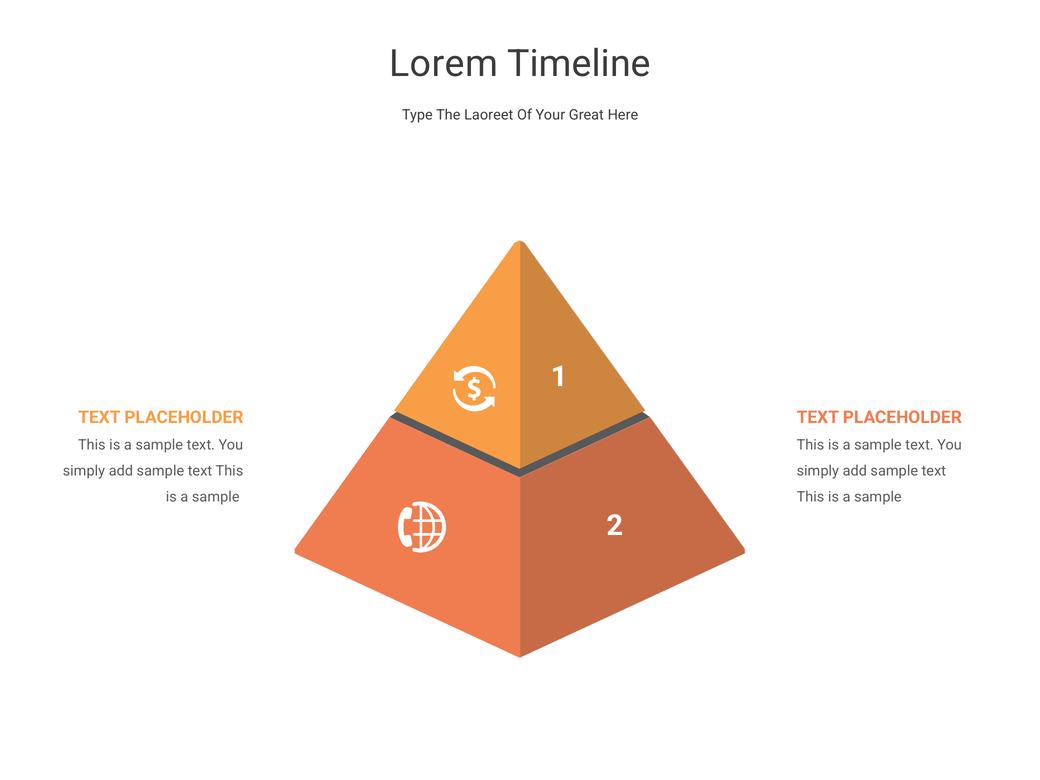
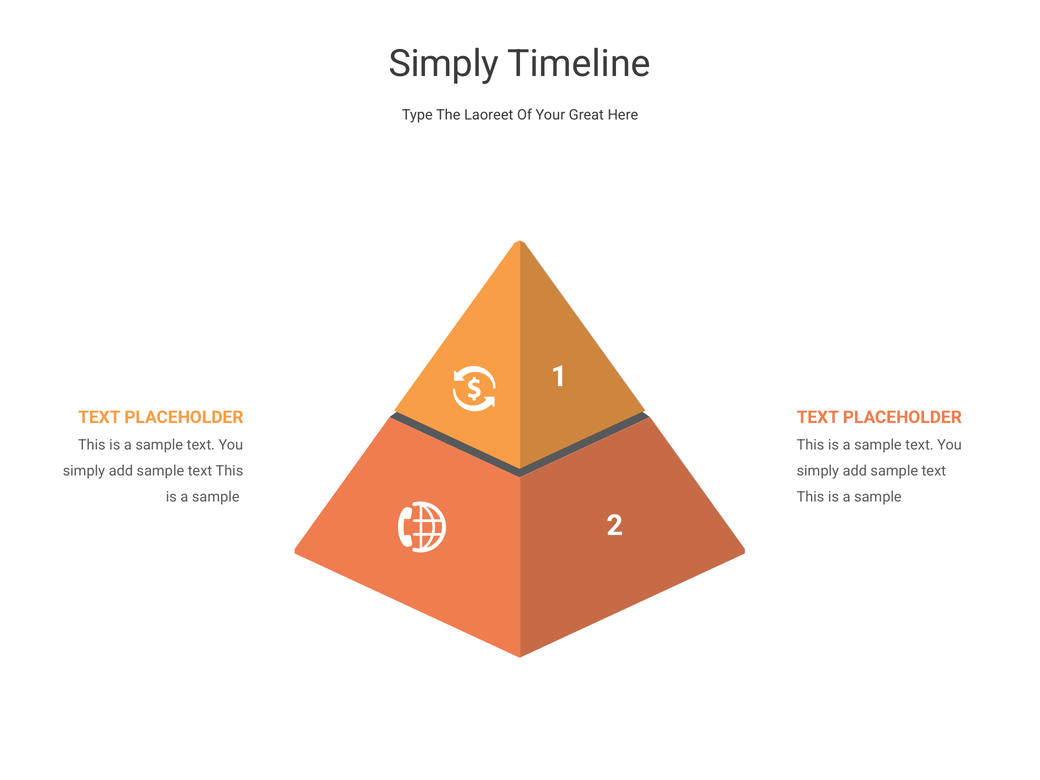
Lorem at (444, 64): Lorem -> Simply
